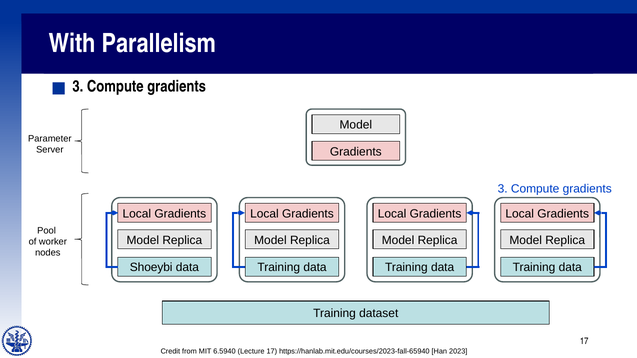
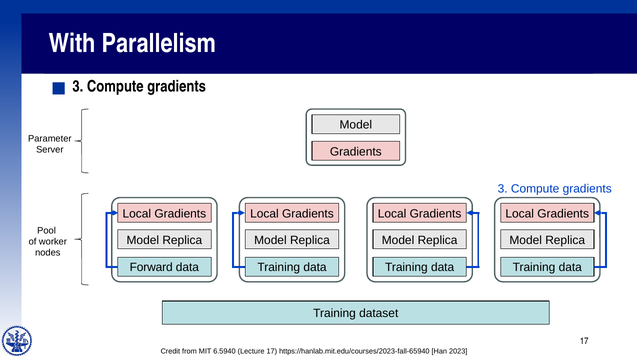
Shoeybi: Shoeybi -> Forward
